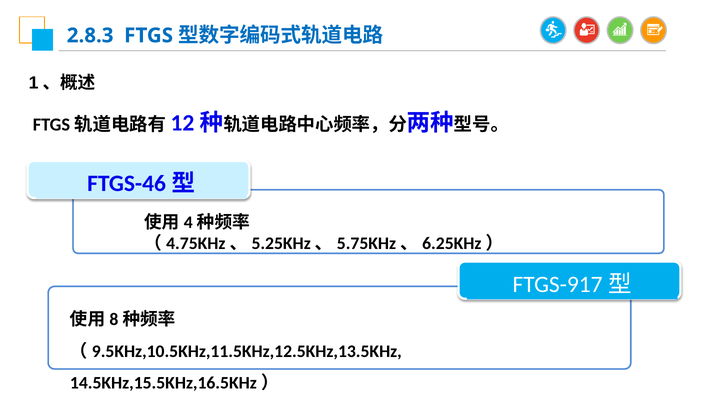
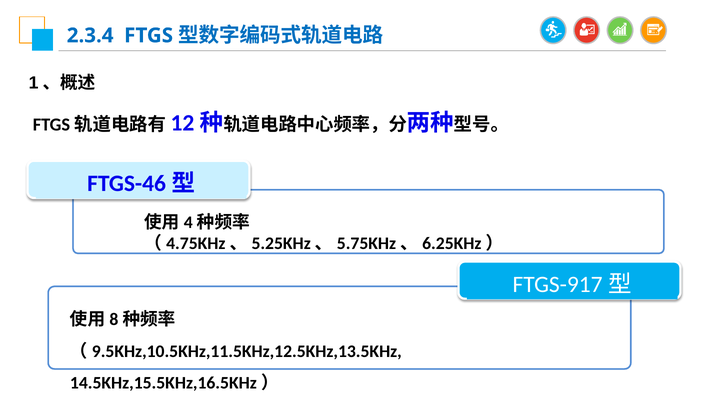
2.8.3: 2.8.3 -> 2.3.4
